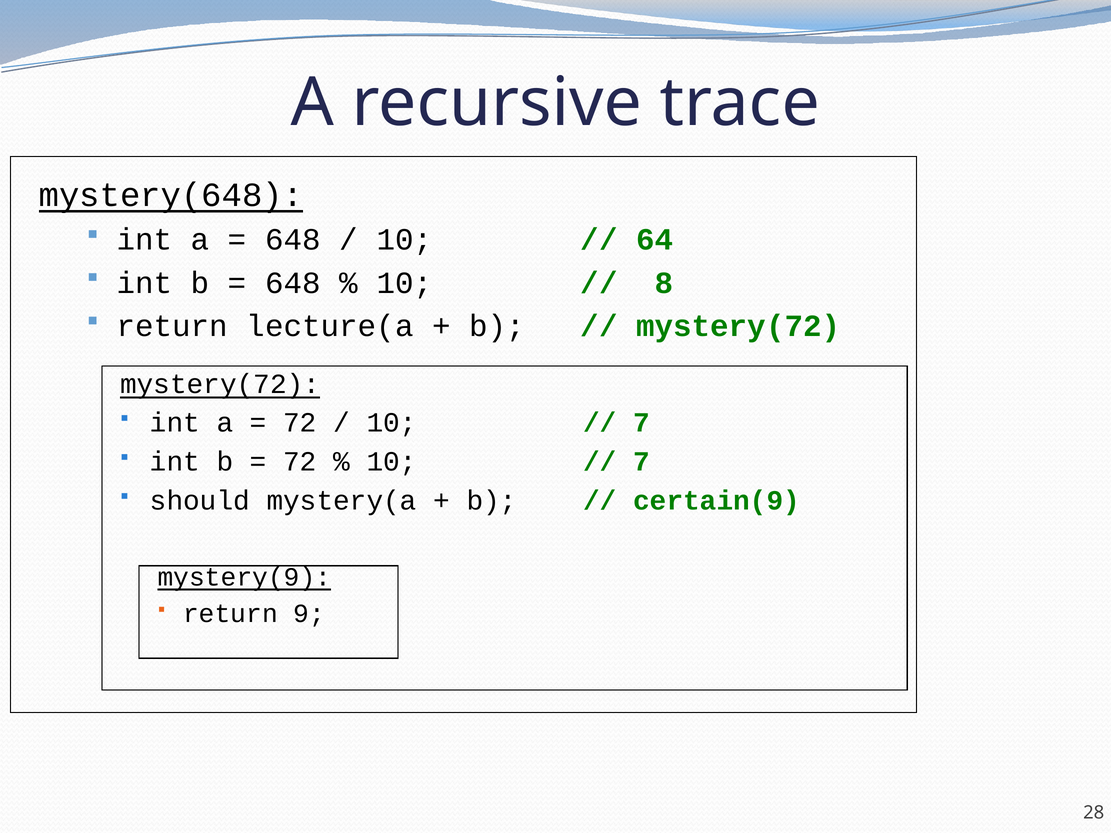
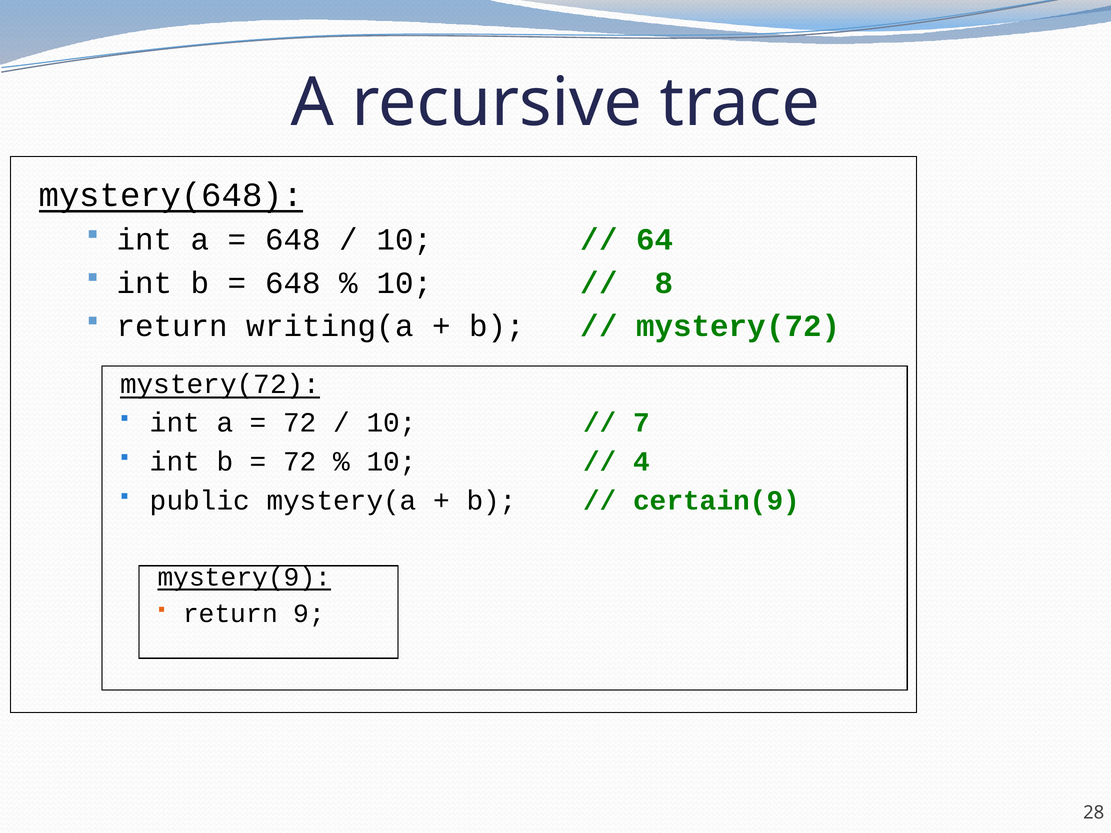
lecture(a: lecture(a -> writing(a
7 at (642, 462): 7 -> 4
should: should -> public
